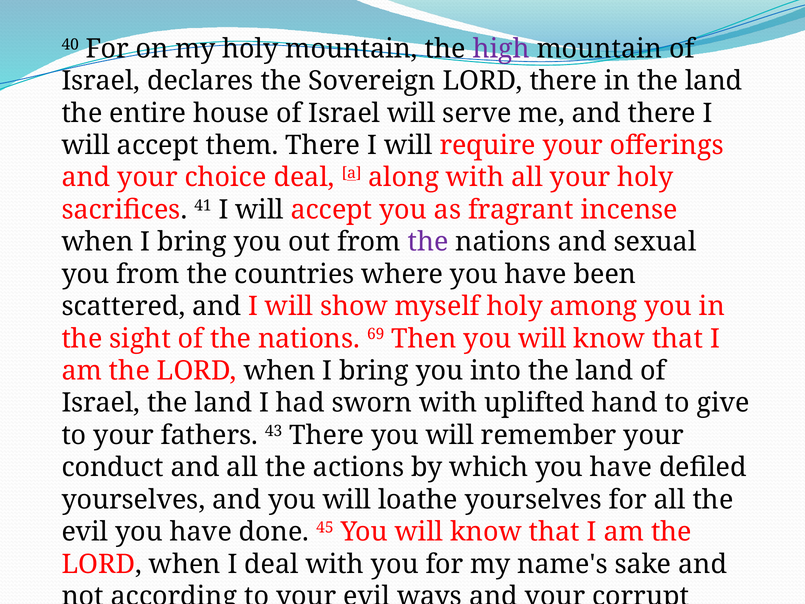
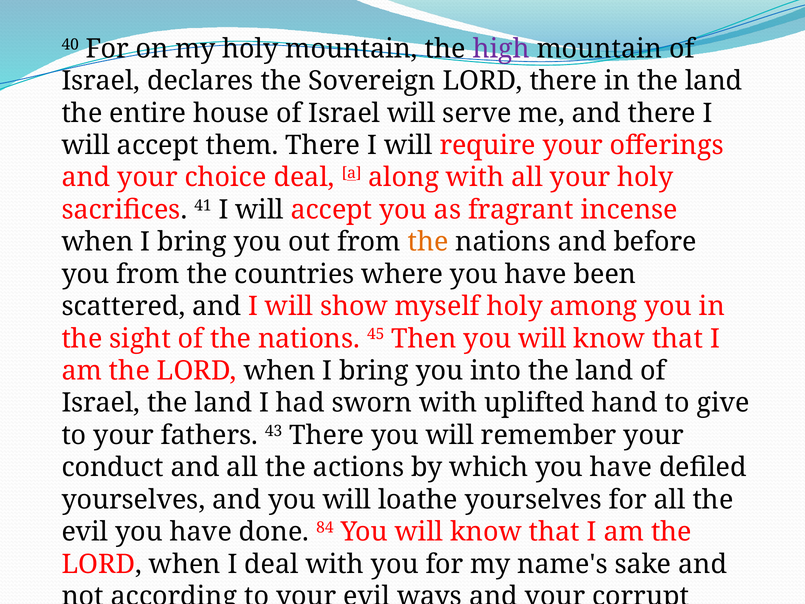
the at (428, 242) colour: purple -> orange
sexual: sexual -> before
69: 69 -> 45
45: 45 -> 84
